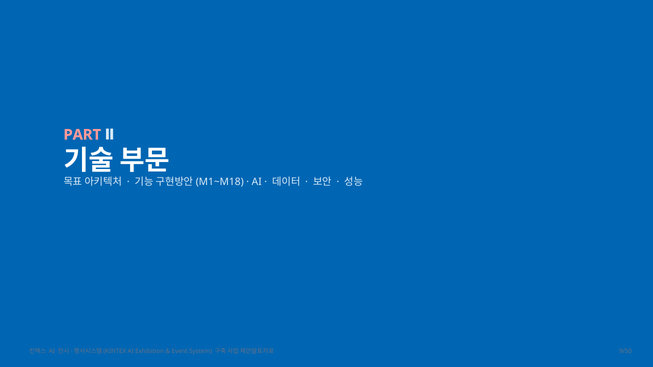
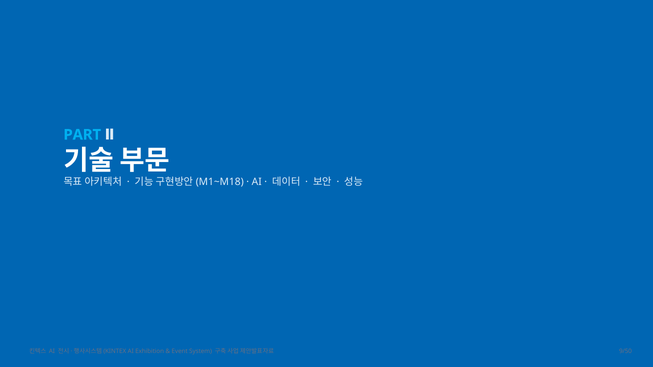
PART colour: pink -> light blue
